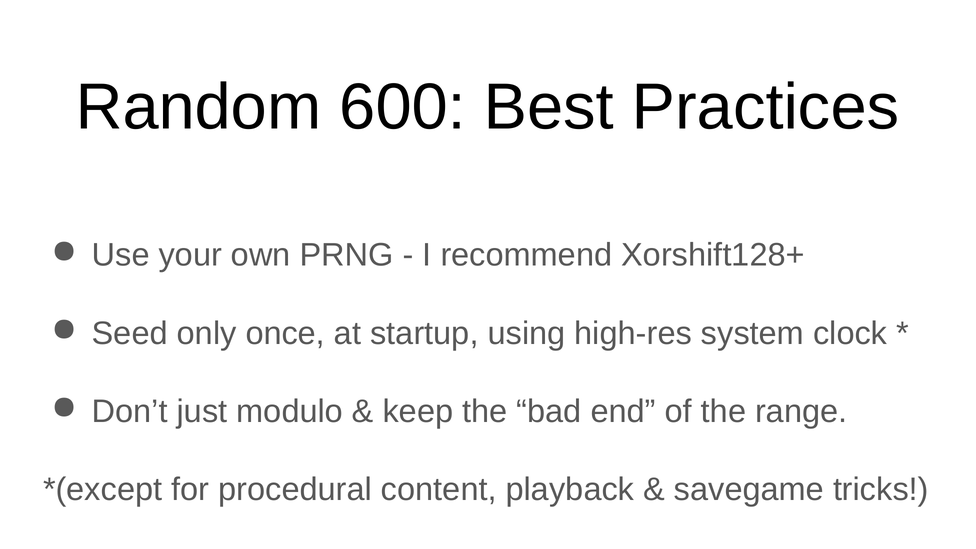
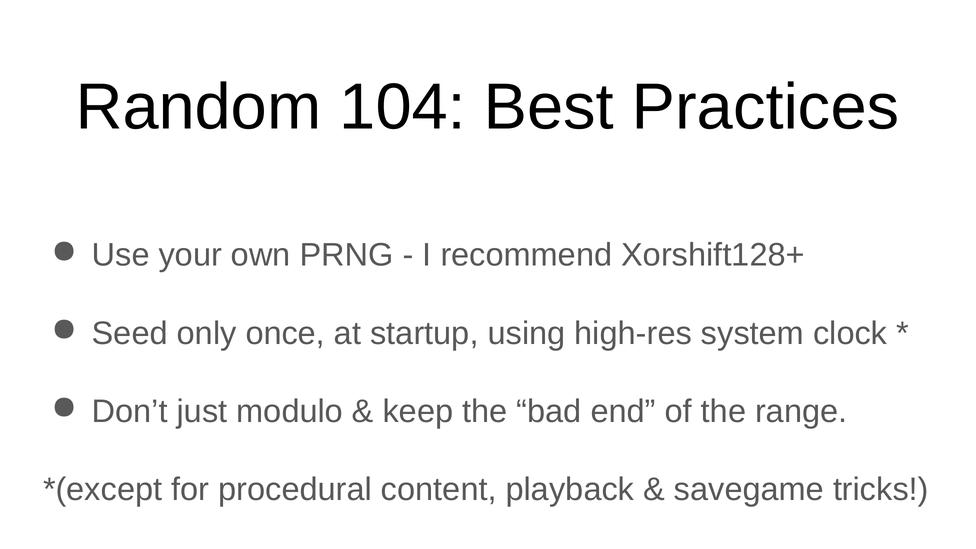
600: 600 -> 104
